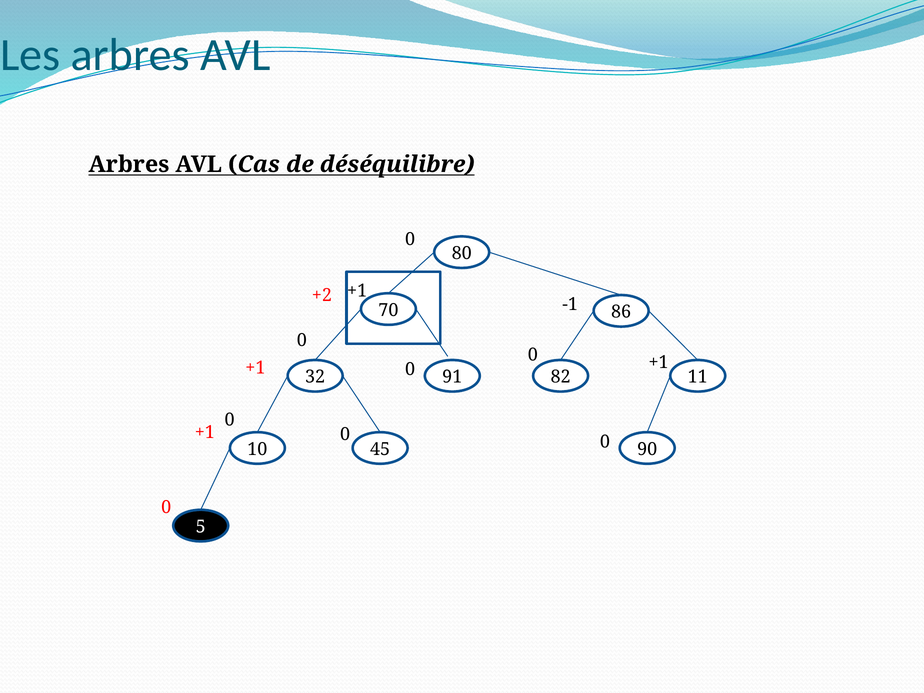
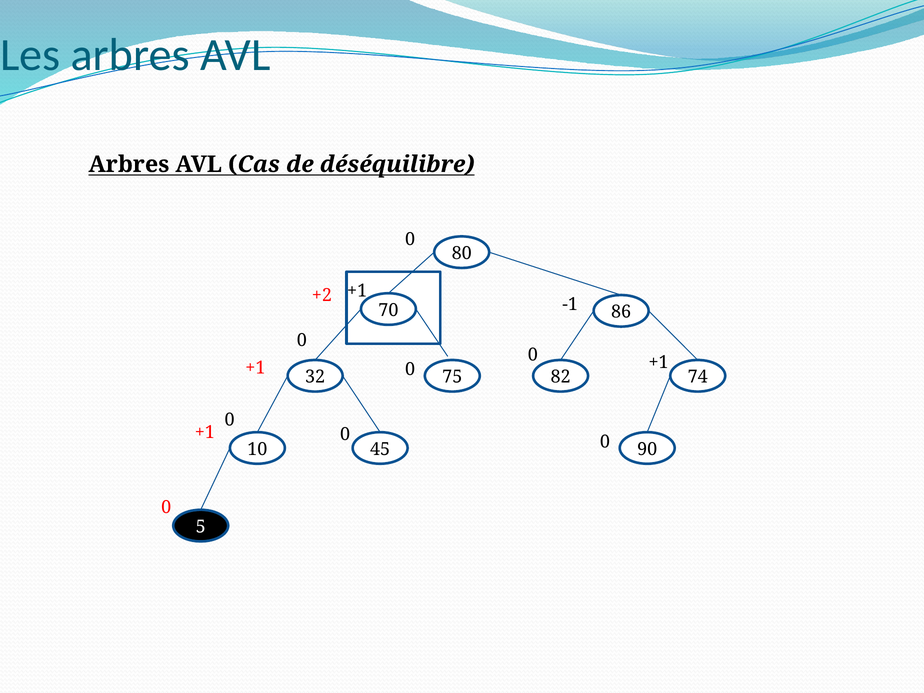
91: 91 -> 75
11: 11 -> 74
